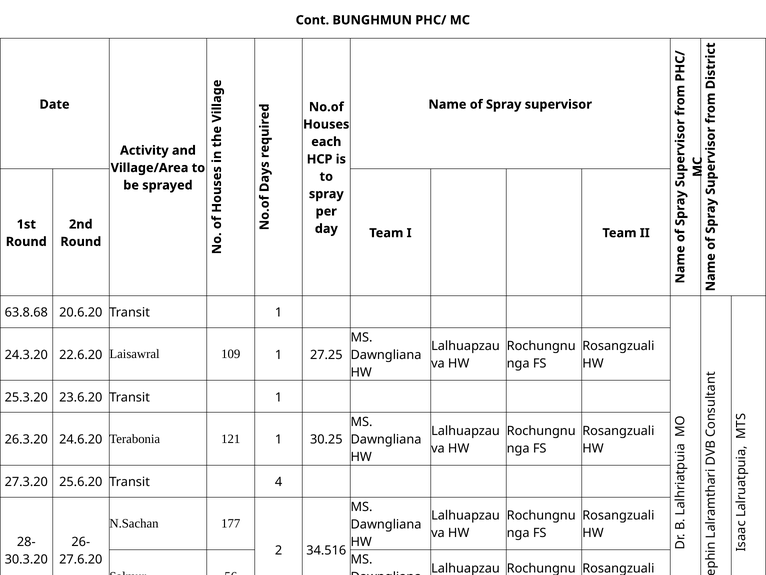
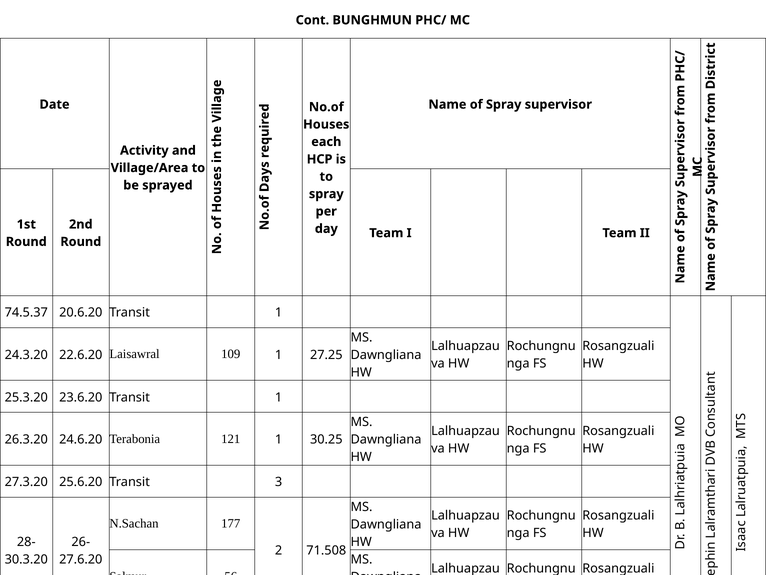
63.8.68: 63.8.68 -> 74.5.37
4: 4 -> 3
34.516: 34.516 -> 71.508
